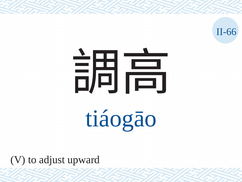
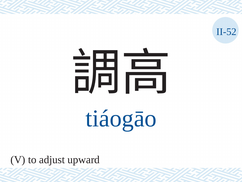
II-66: II-66 -> II-52
